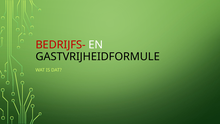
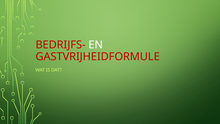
GASTVRIJHEIDFORMULE colour: black -> red
